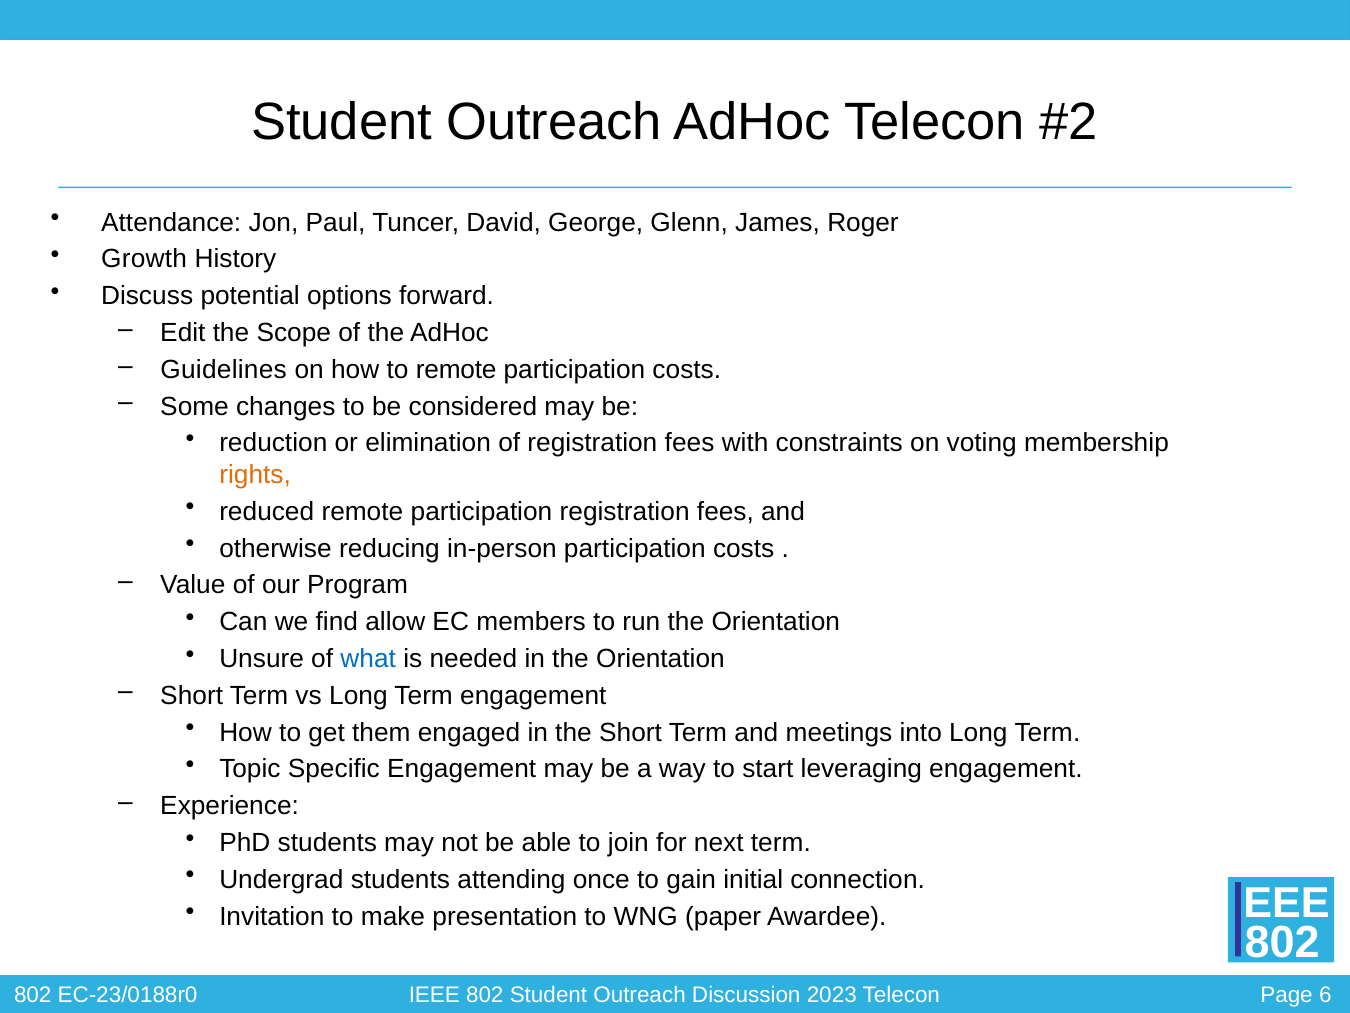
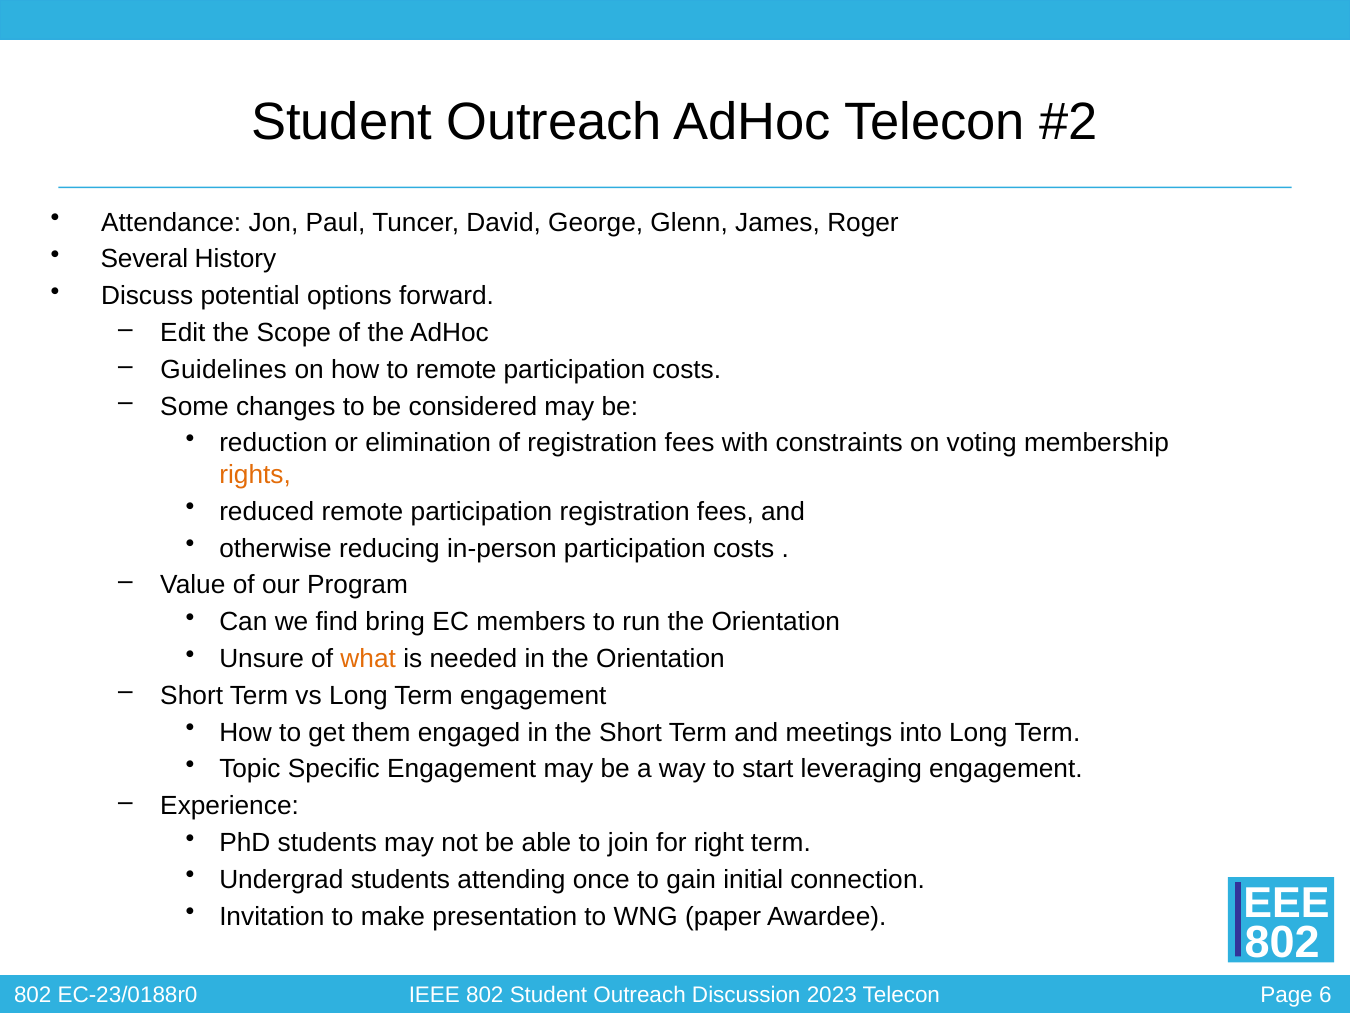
Growth: Growth -> Several
allow: allow -> bring
what colour: blue -> orange
next: next -> right
